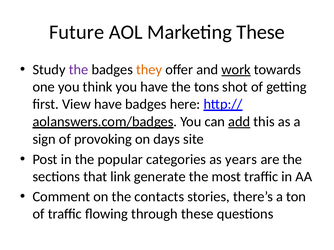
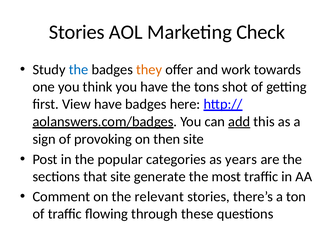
Future at (77, 32): Future -> Stories
Marketing These: These -> Check
the at (79, 70) colour: purple -> blue
work underline: present -> none
days: days -> then
that link: link -> site
contacts: contacts -> relevant
